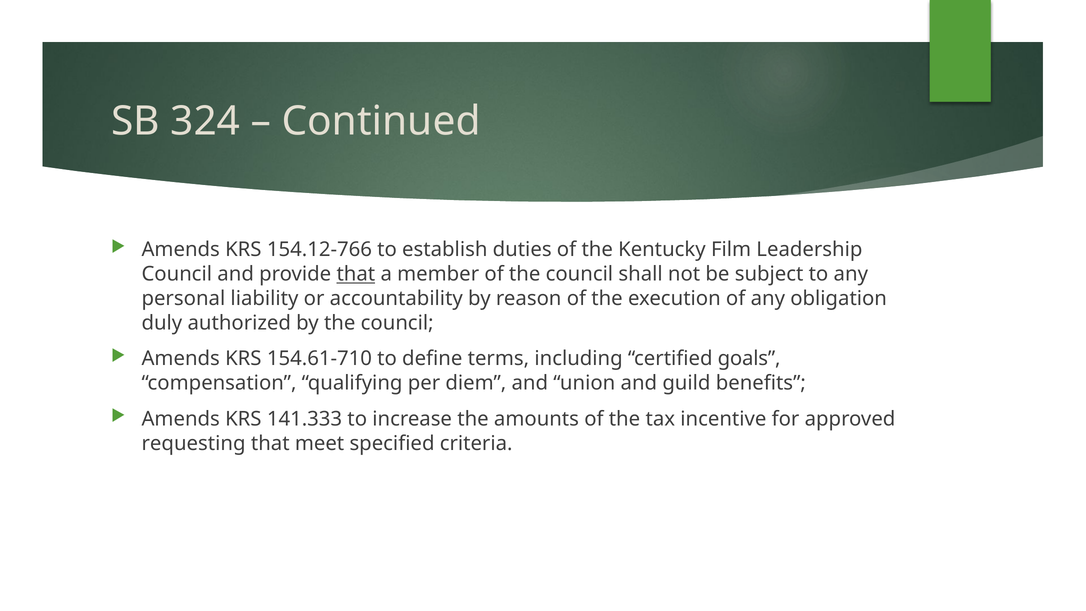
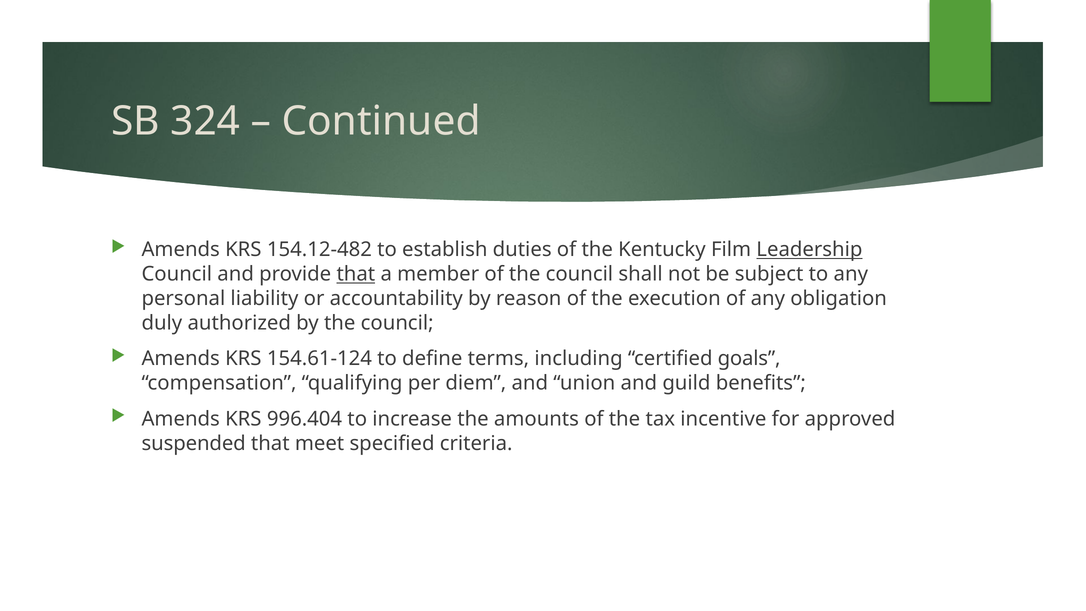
154.12-766: 154.12-766 -> 154.12-482
Leadership underline: none -> present
154.61-710: 154.61-710 -> 154.61-124
141.333: 141.333 -> 996.404
requesting: requesting -> suspended
